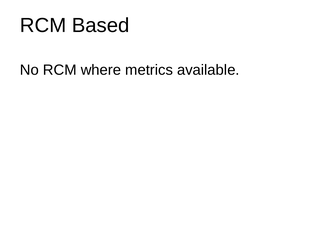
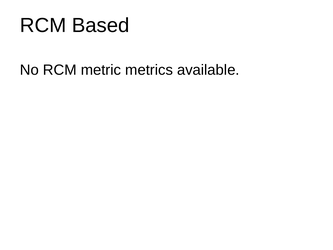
where: where -> metric
